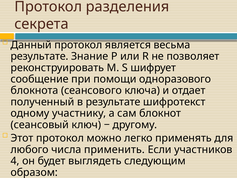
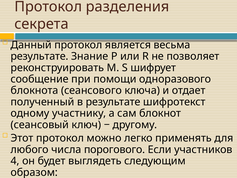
применить: применить -> порогового
